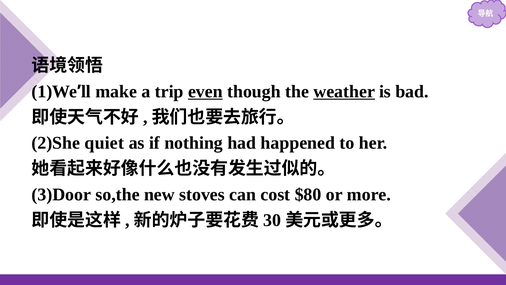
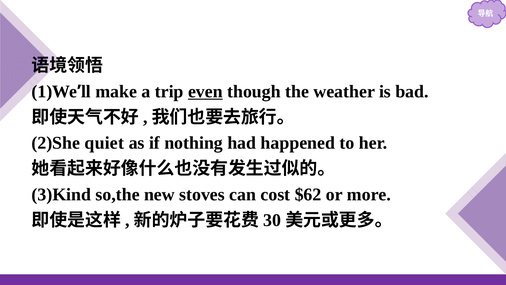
weather underline: present -> none
3)Door: 3)Door -> 3)Kind
$80: $80 -> $62
